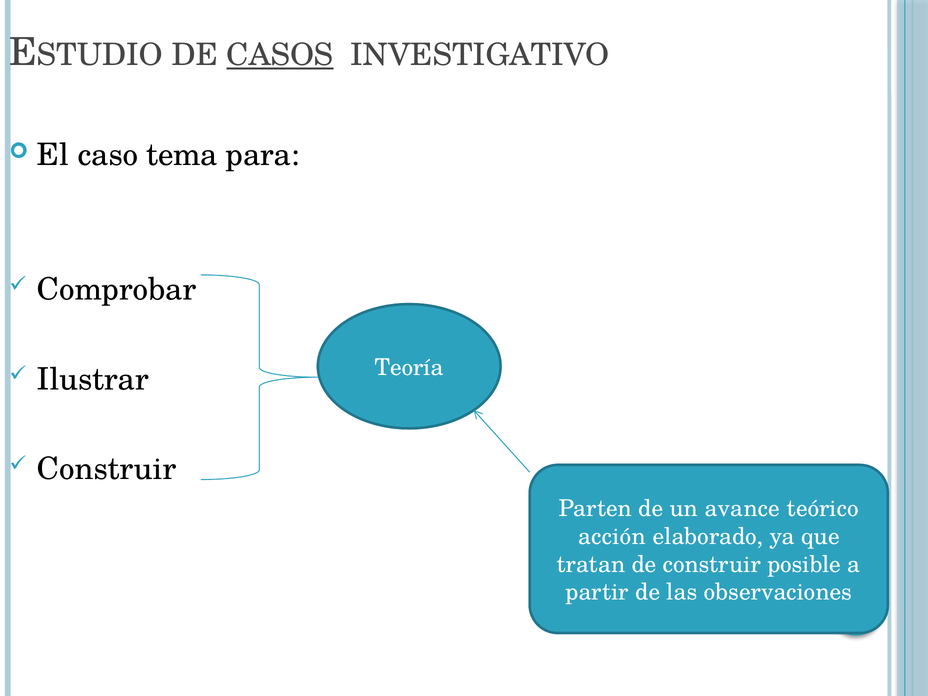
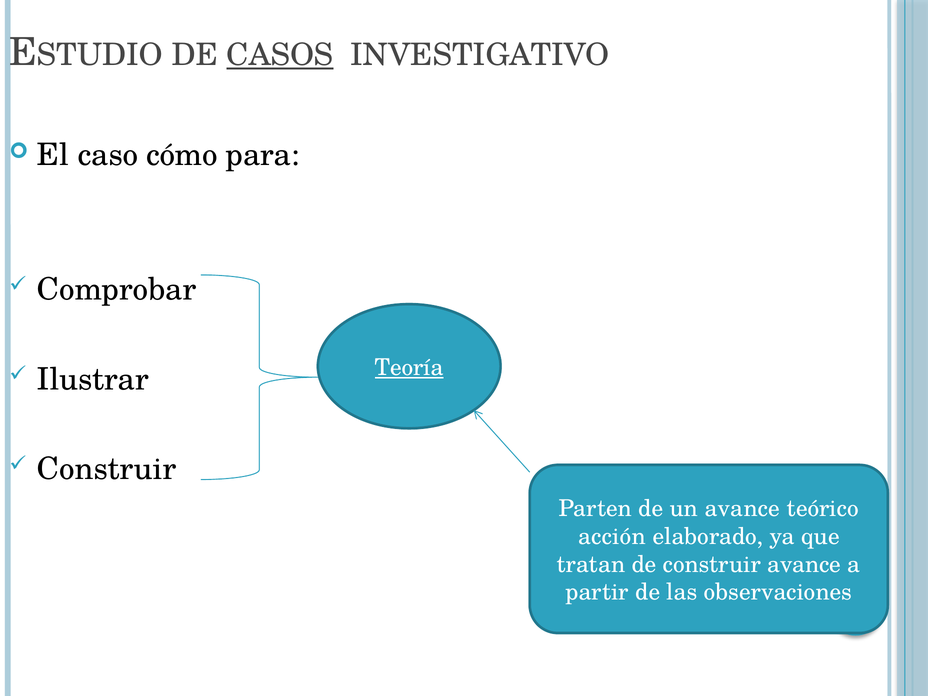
tema: tema -> cómo
Teoría underline: none -> present
construir posible: posible -> avance
